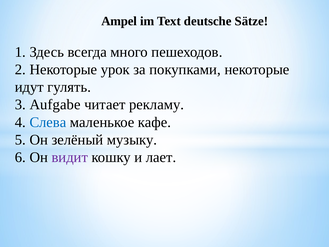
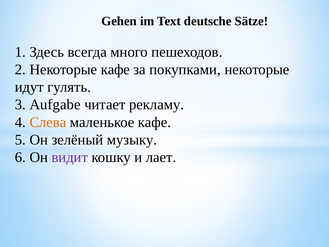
Ampel: Ampel -> Gehen
Некоторые урок: урок -> кафе
Слева colour: blue -> orange
